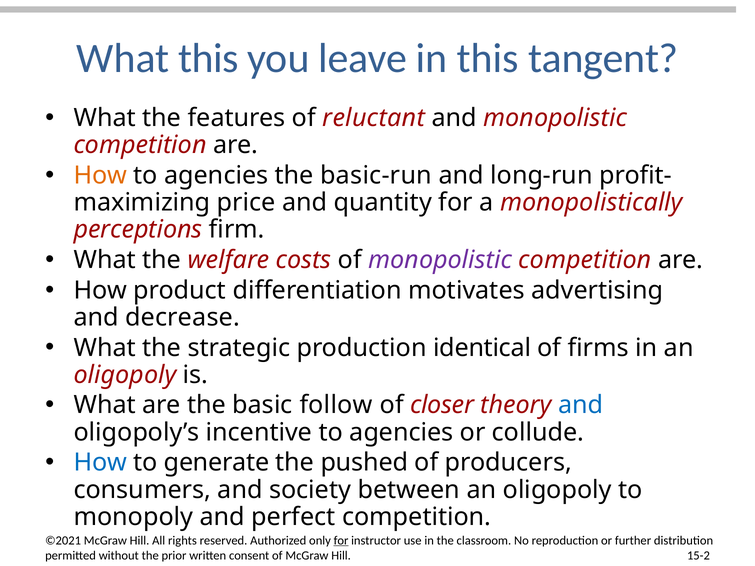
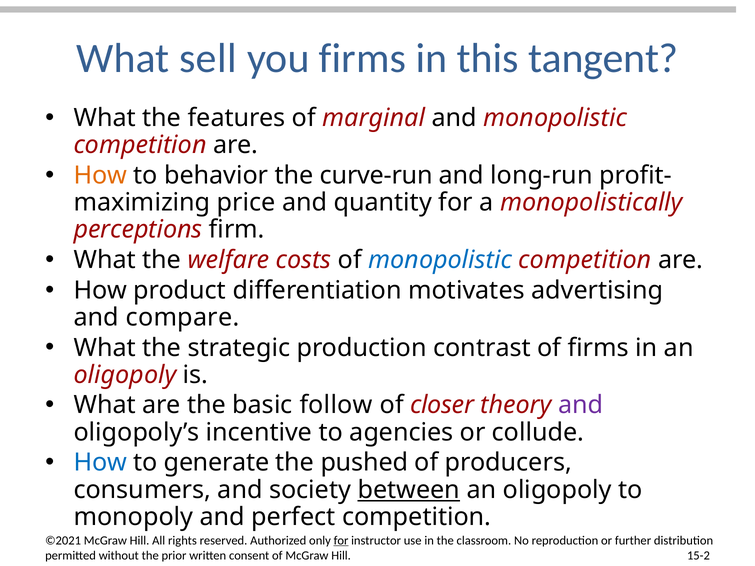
What this: this -> sell
you leave: leave -> firms
reluctant: reluctant -> marginal
agencies at (216, 175): agencies -> behavior
basic-run: basic-run -> curve-run
monopolistic at (440, 260) colour: purple -> blue
decrease: decrease -> compare
identical: identical -> contrast
and at (581, 405) colour: blue -> purple
between underline: none -> present
